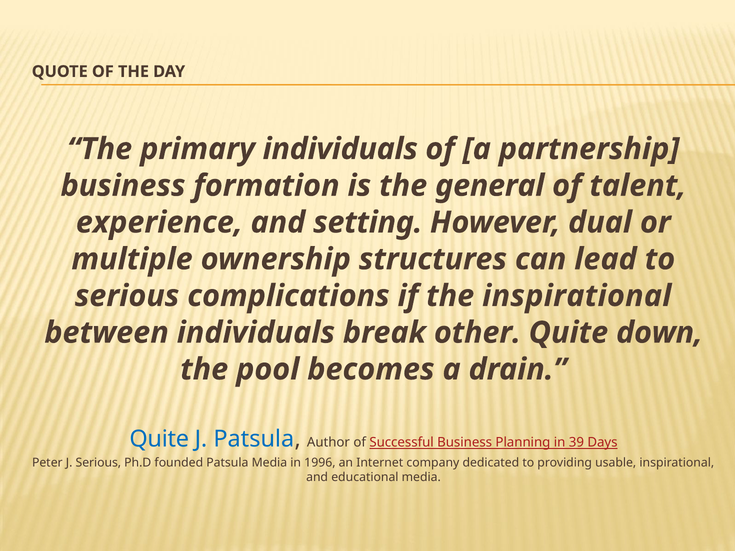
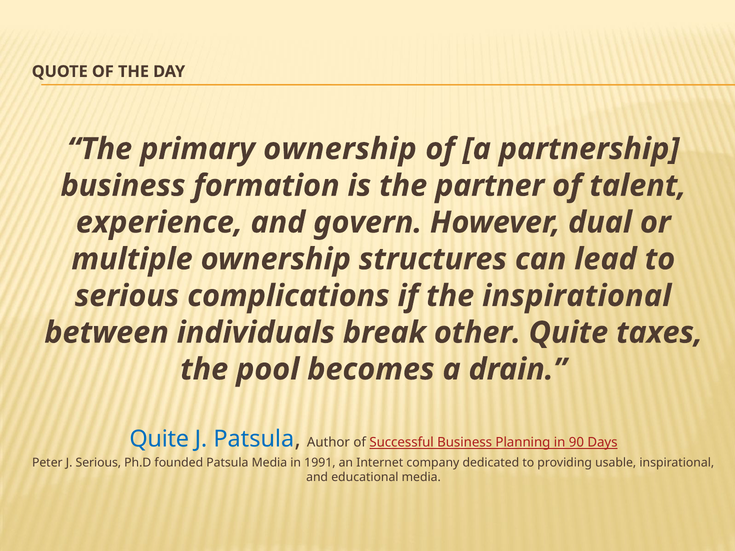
primary individuals: individuals -> ownership
general: general -> partner
setting: setting -> govern
down: down -> taxes
39: 39 -> 90
1996: 1996 -> 1991
